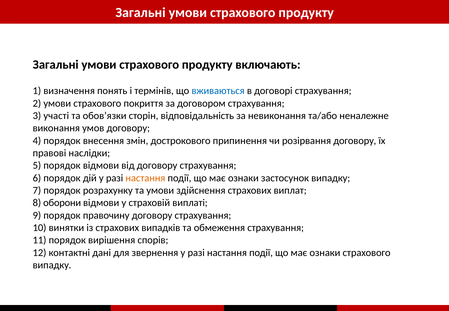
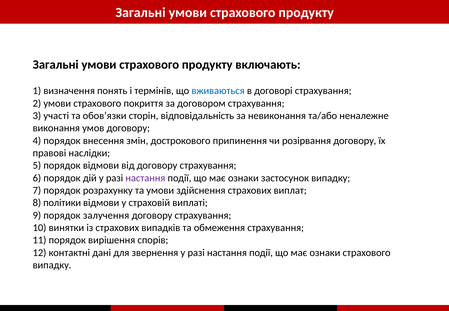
настання at (145, 178) colour: orange -> purple
оборони: оборони -> політики
правочину: правочину -> залучення
